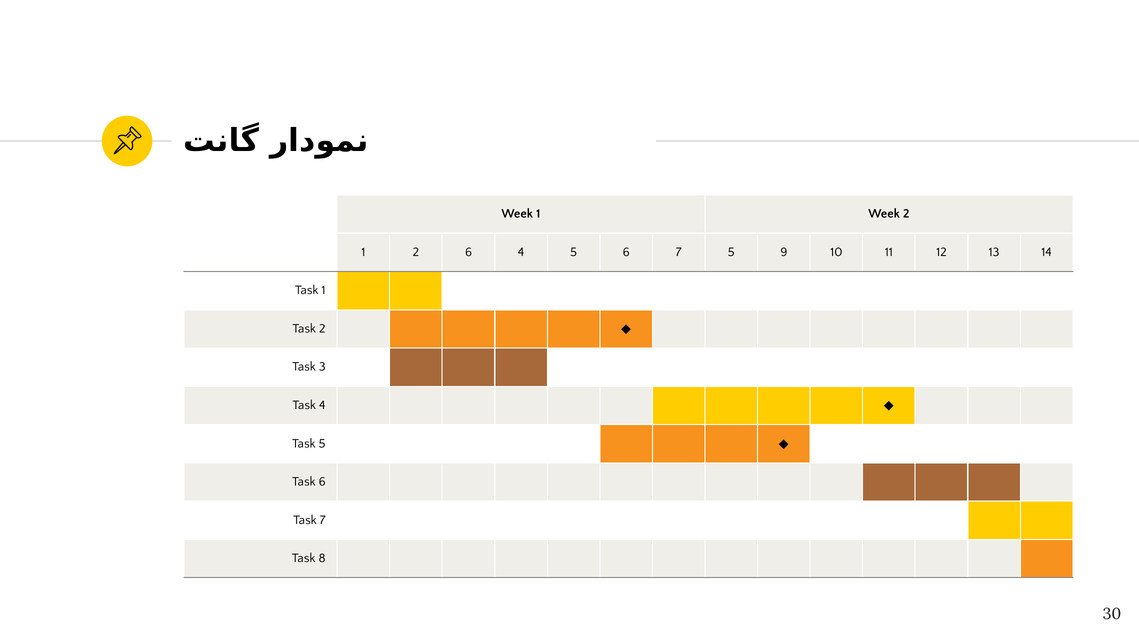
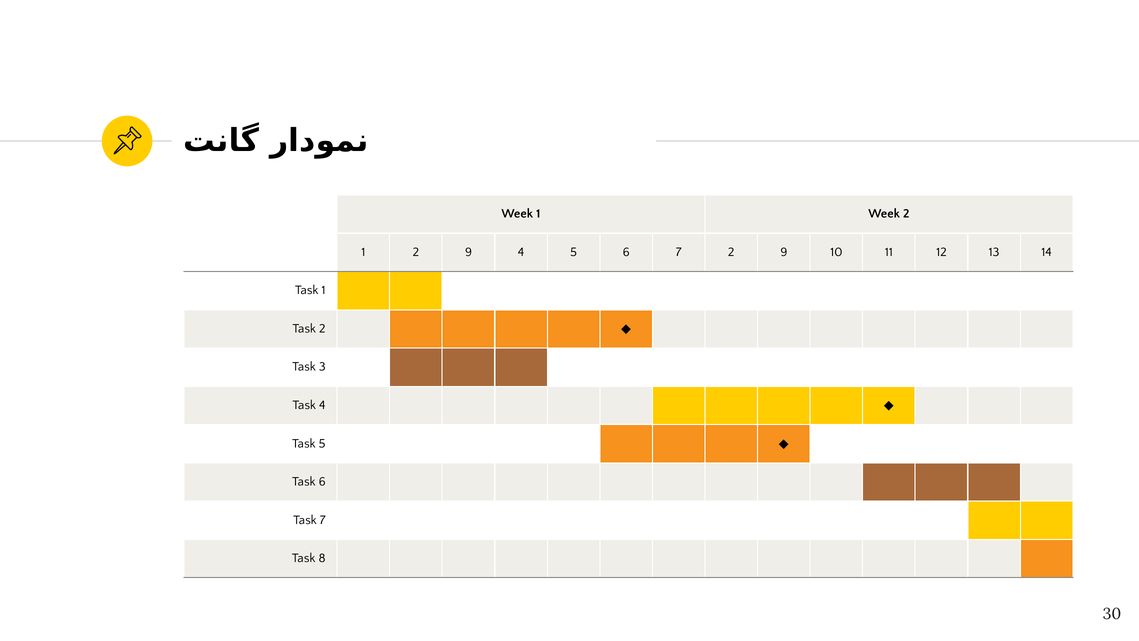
1 2 6: 6 -> 9
7 5: 5 -> 2
